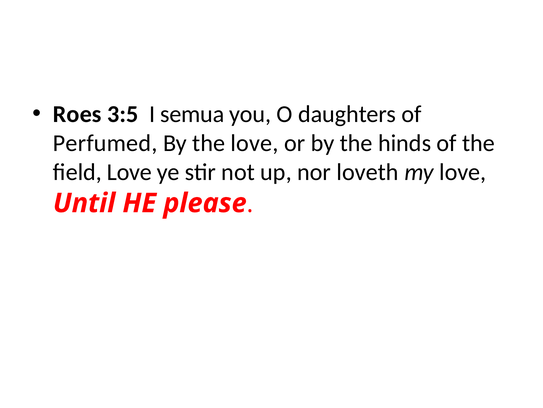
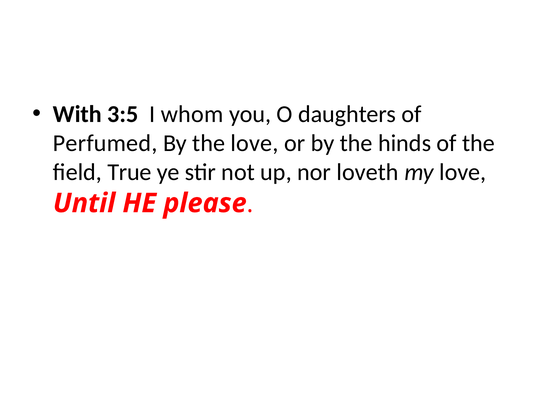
Roes: Roes -> With
semua: semua -> whom
field Love: Love -> True
